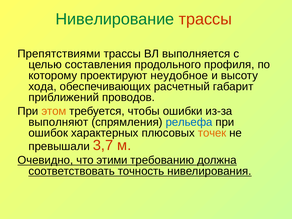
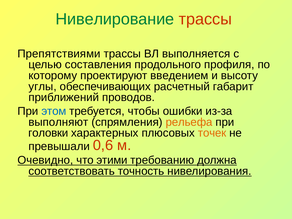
неудобное: неудобное -> введением
хода: хода -> углы
этом colour: orange -> blue
рельефа colour: blue -> orange
ошибок: ошибок -> головки
3,7: 3,7 -> 0,6
